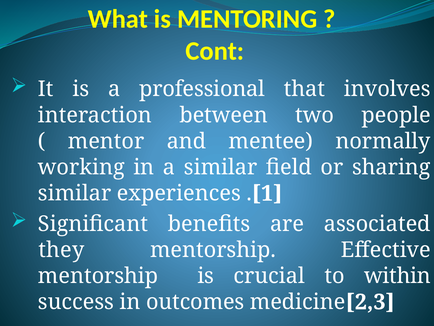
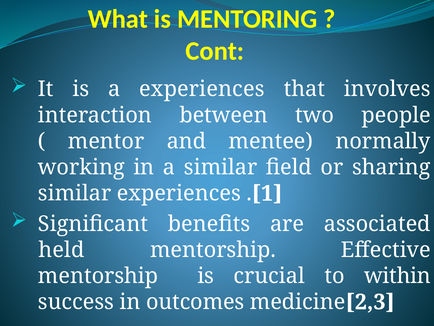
a professional: professional -> experiences
they: they -> held
